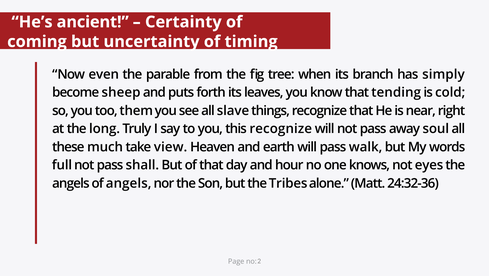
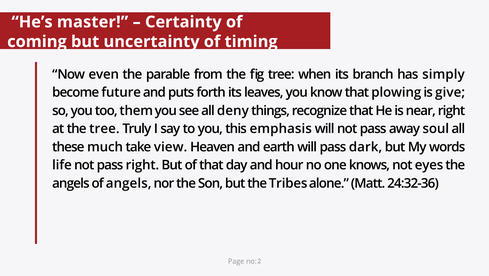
ancient: ancient -> master
sheep: sheep -> future
tending: tending -> plowing
cold: cold -> give
slave: slave -> deny
the long: long -> tree
this recognize: recognize -> emphasis
walk: walk -> dark
full: full -> life
pass shall: shall -> right
